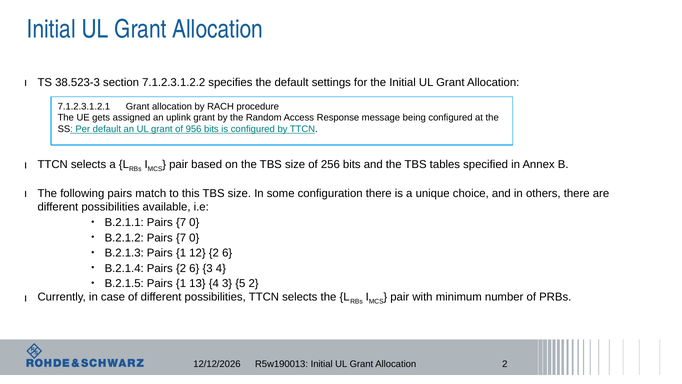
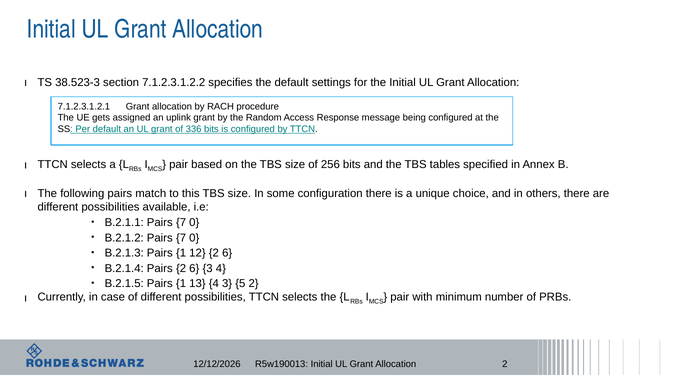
956: 956 -> 336
